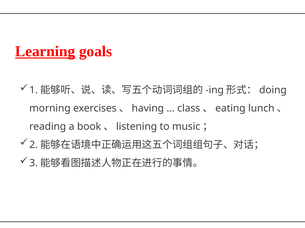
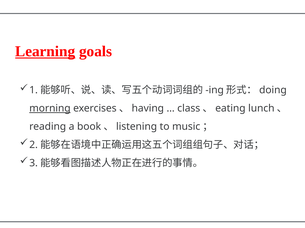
morning underline: none -> present
